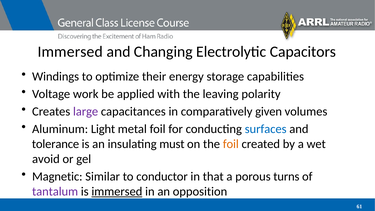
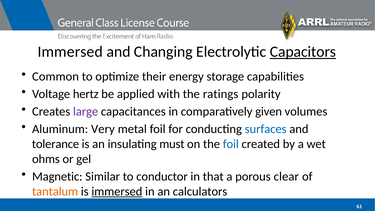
Capacitors underline: none -> present
Windings: Windings -> Common
work: work -> hertz
leaving: leaving -> ratings
Light: Light -> Very
foil at (231, 144) colour: orange -> blue
avoid: avoid -> ohms
turns: turns -> clear
tantalum colour: purple -> orange
opposition: opposition -> calculators
